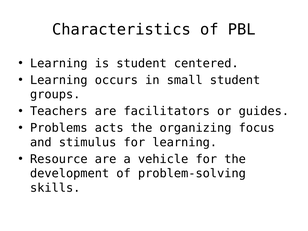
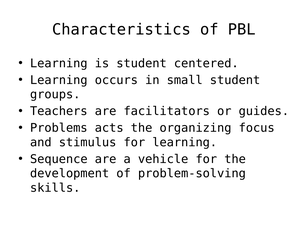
Resource: Resource -> Sequence
